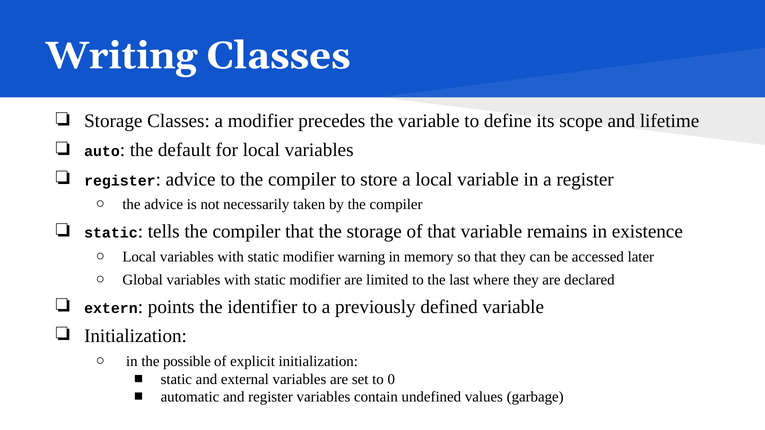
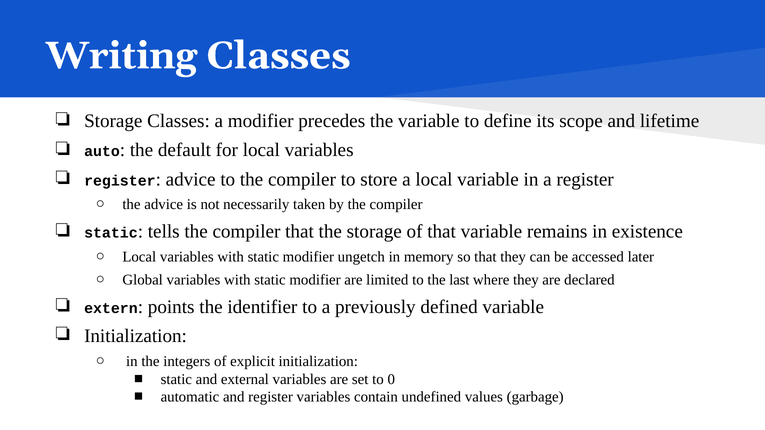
warning: warning -> ungetch
possible: possible -> integers
